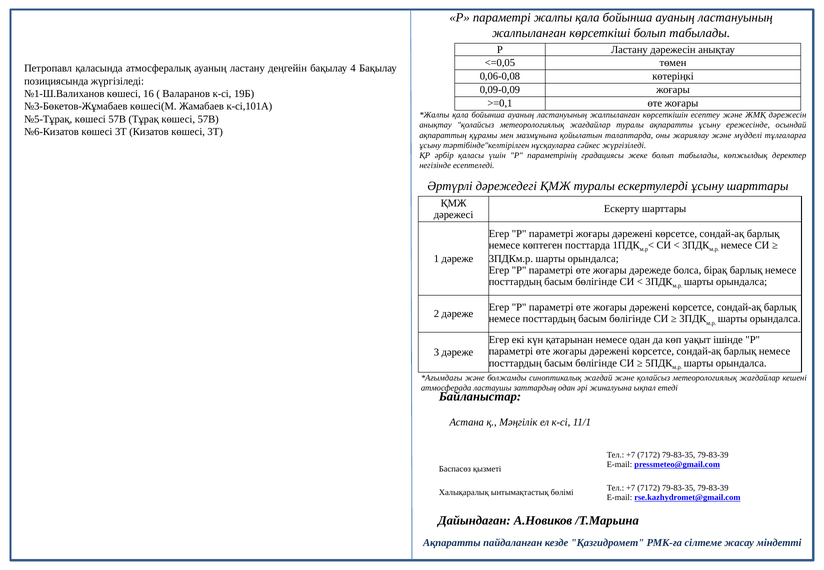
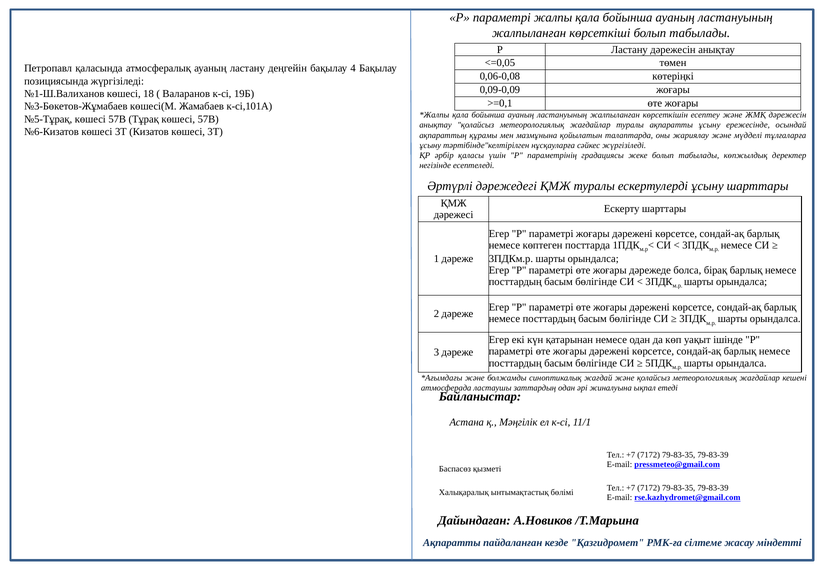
16: 16 -> 18
